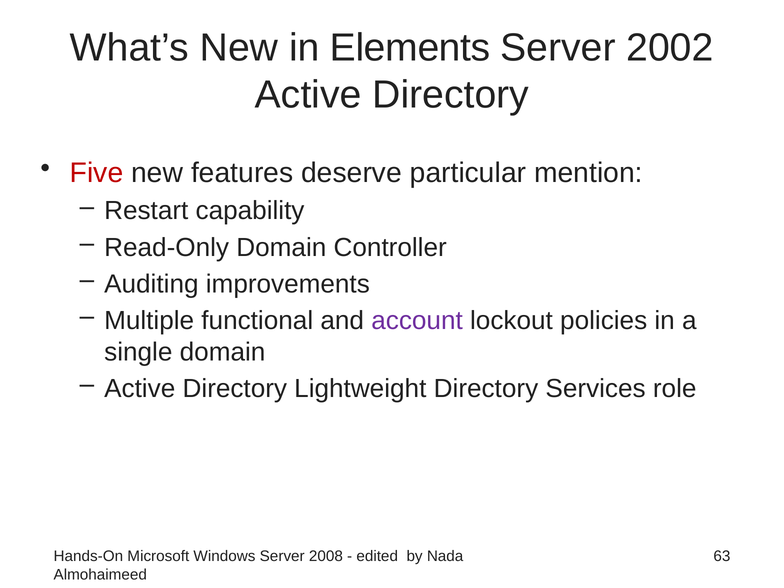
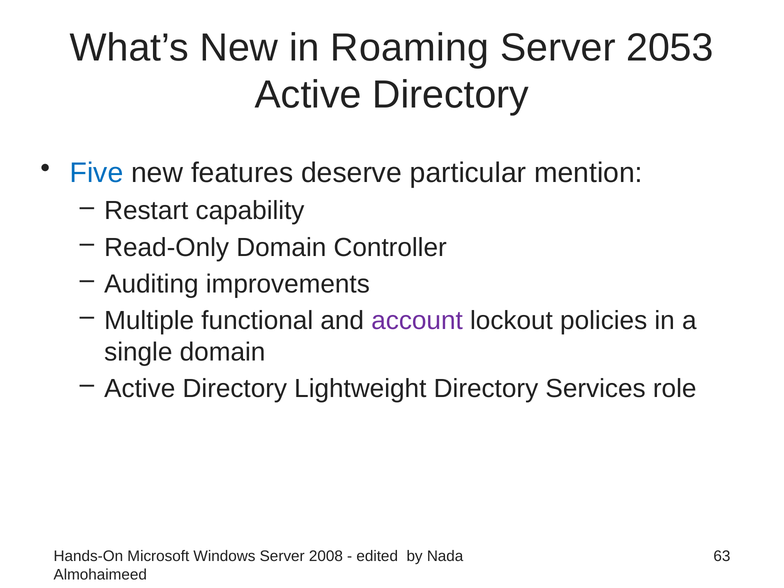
Elements: Elements -> Roaming
2002: 2002 -> 2053
Five colour: red -> blue
